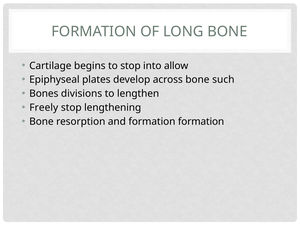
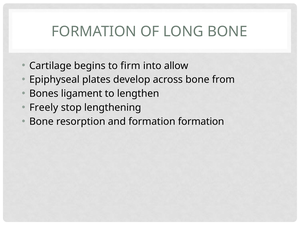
to stop: stop -> firm
such: such -> from
divisions: divisions -> ligament
